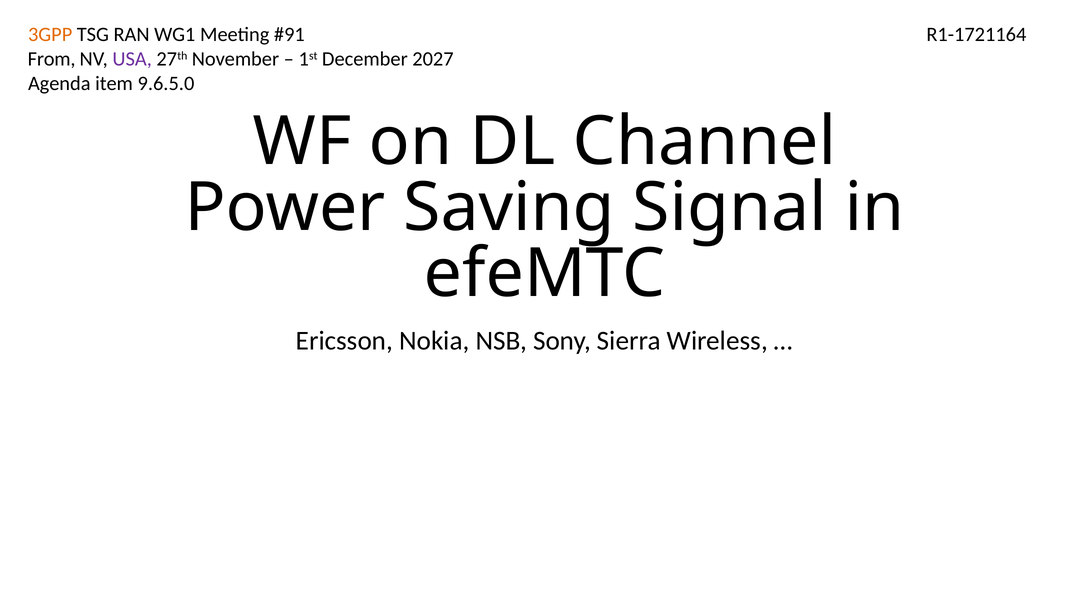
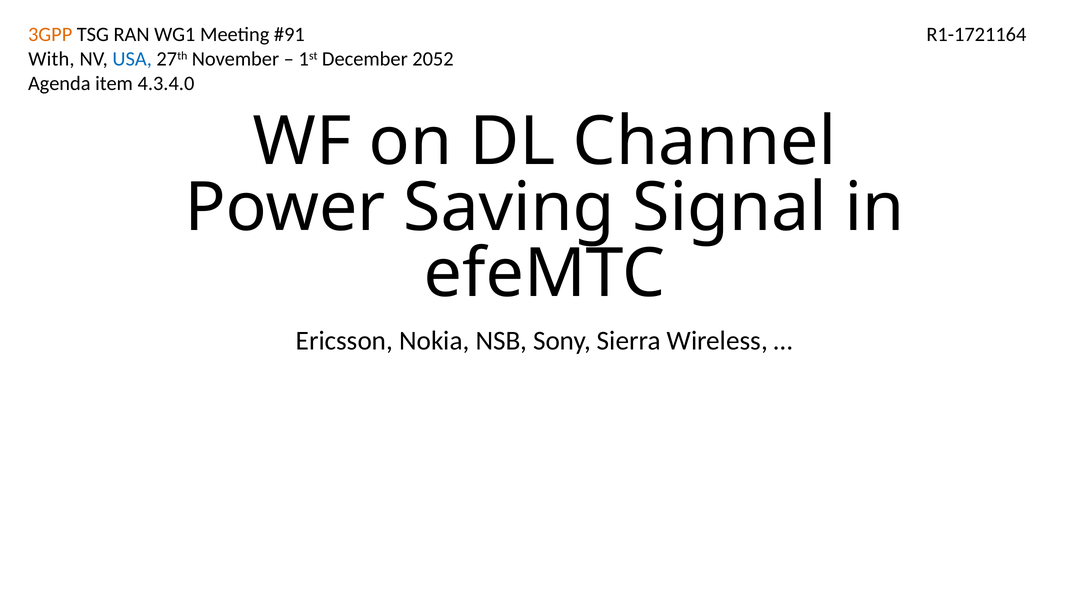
From: From -> With
USA colour: purple -> blue
2027: 2027 -> 2052
9.6.5.0: 9.6.5.0 -> 4.3.4.0
